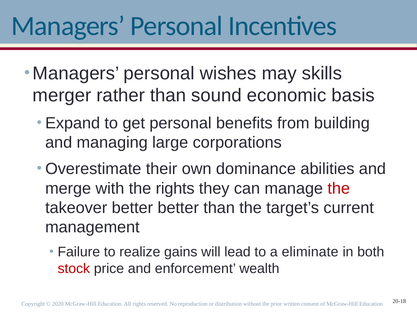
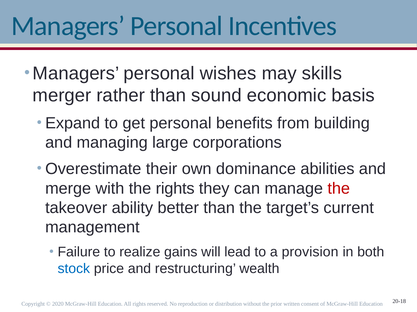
takeover better: better -> ability
eliminate: eliminate -> provision
stock colour: red -> blue
enforcement: enforcement -> restructuring
